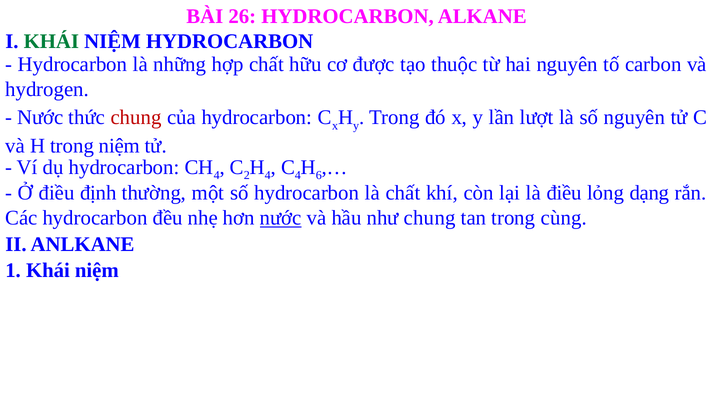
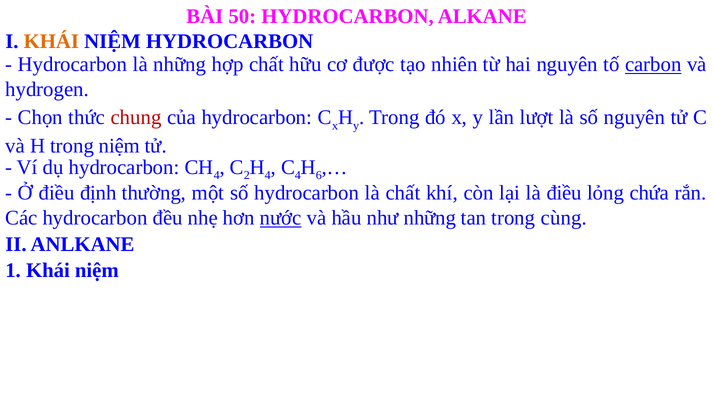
26: 26 -> 50
KHÁI at (51, 41) colour: green -> orange
thuộc: thuộc -> nhiên
carbon underline: none -> present
Nước at (40, 118): Nước -> Chọn
dạng: dạng -> chứa
như chung: chung -> những
